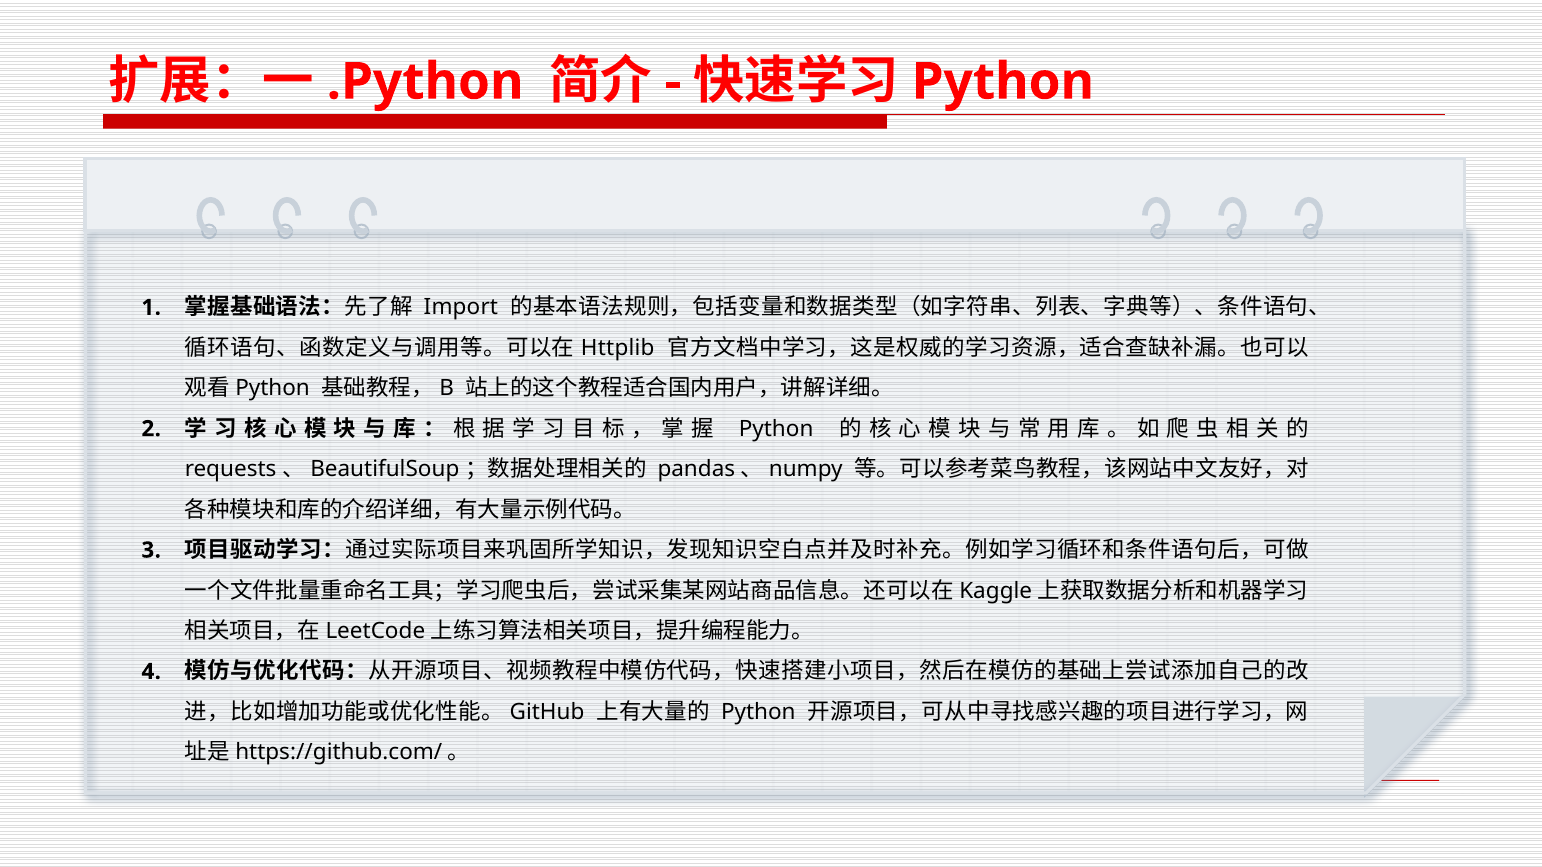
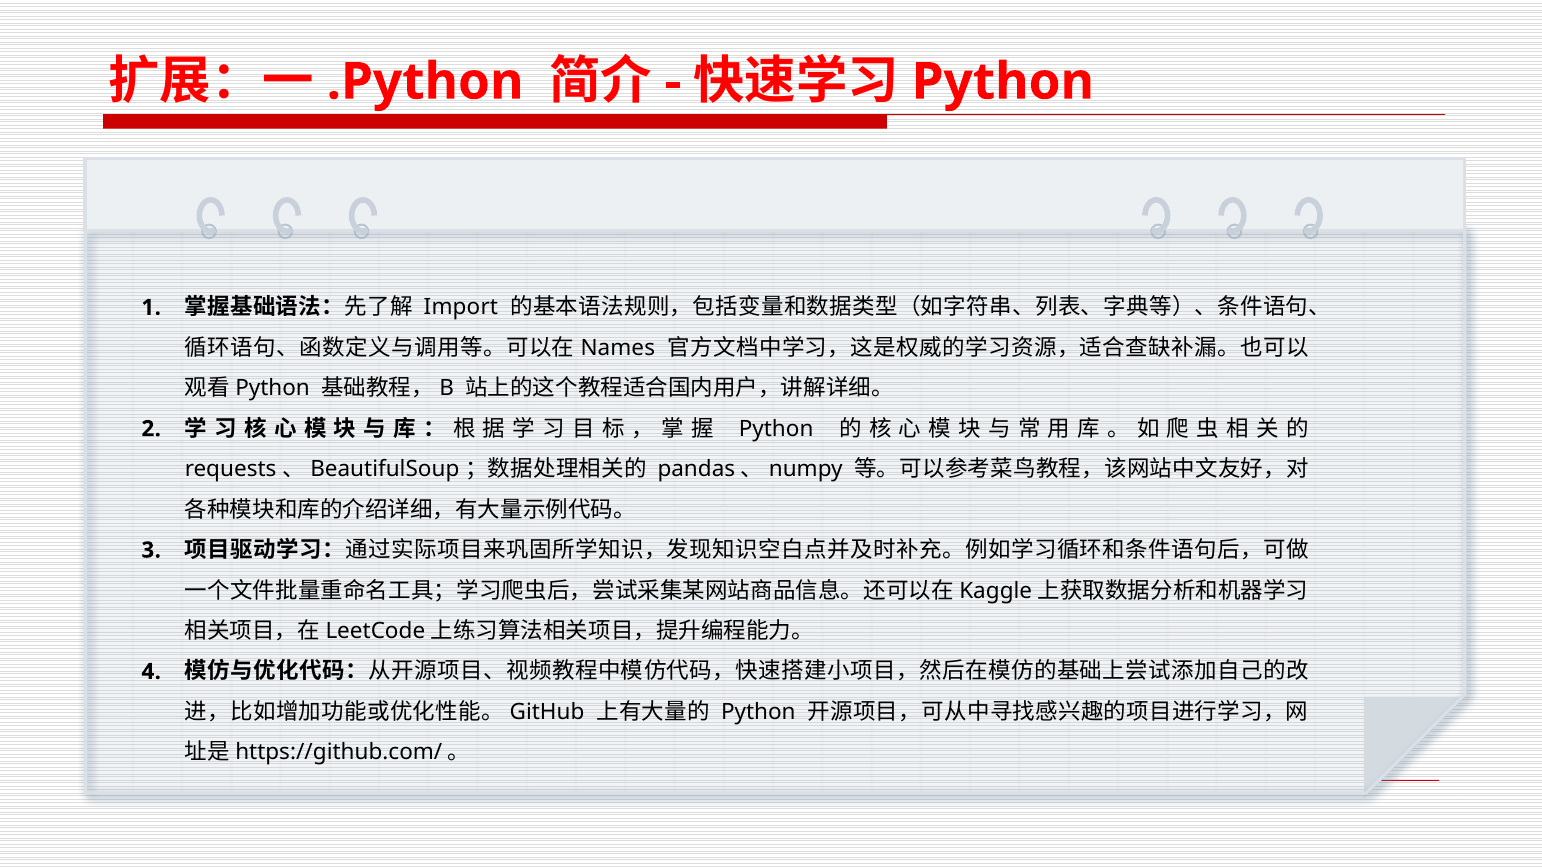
Httplib: Httplib -> Names
